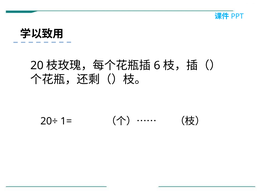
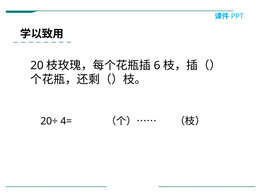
1=: 1= -> 4=
